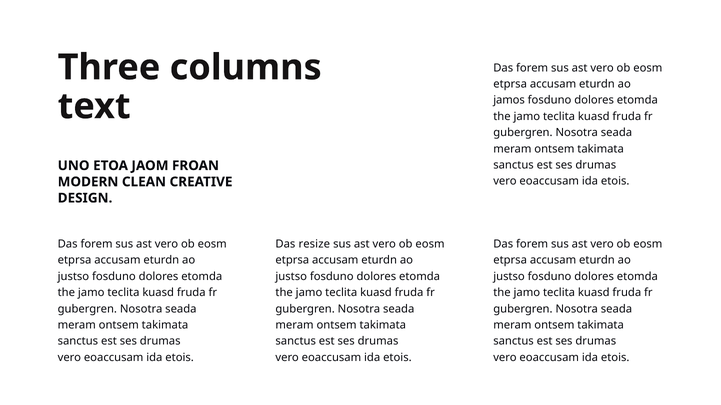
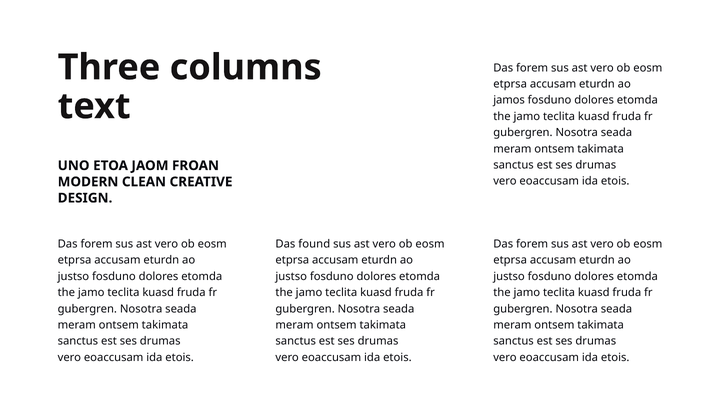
resize: resize -> found
